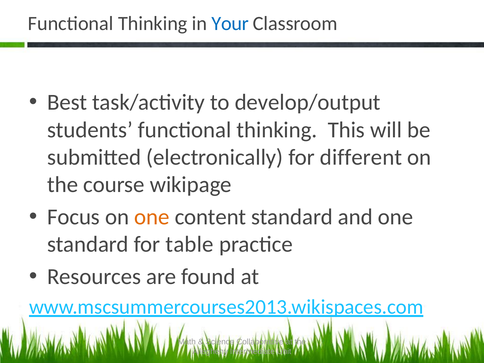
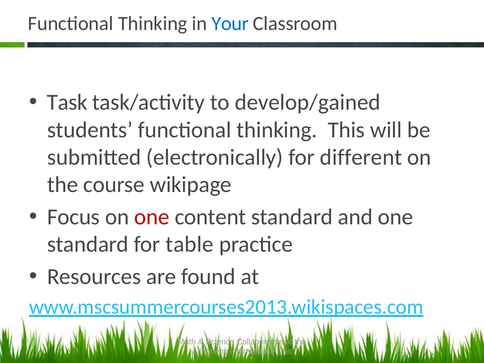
Best: Best -> Task
develop/output: develop/output -> develop/gained
one at (152, 217) colour: orange -> red
